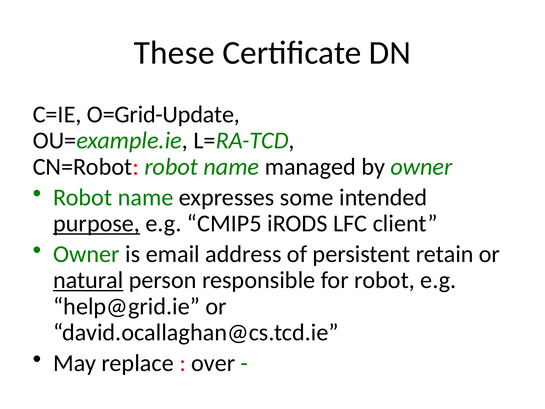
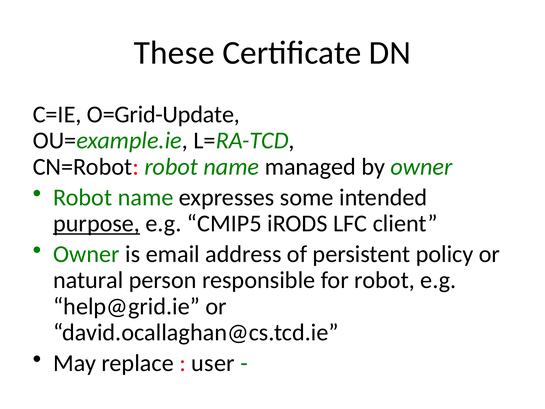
retain: retain -> policy
natural underline: present -> none
over: over -> user
